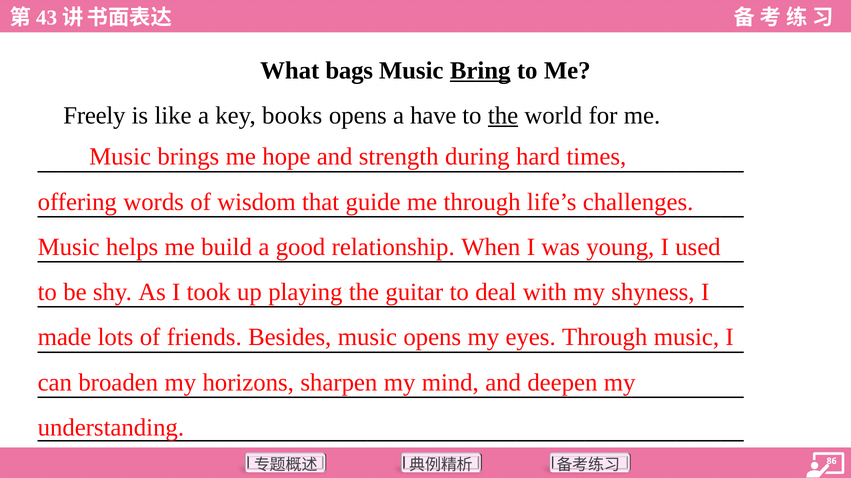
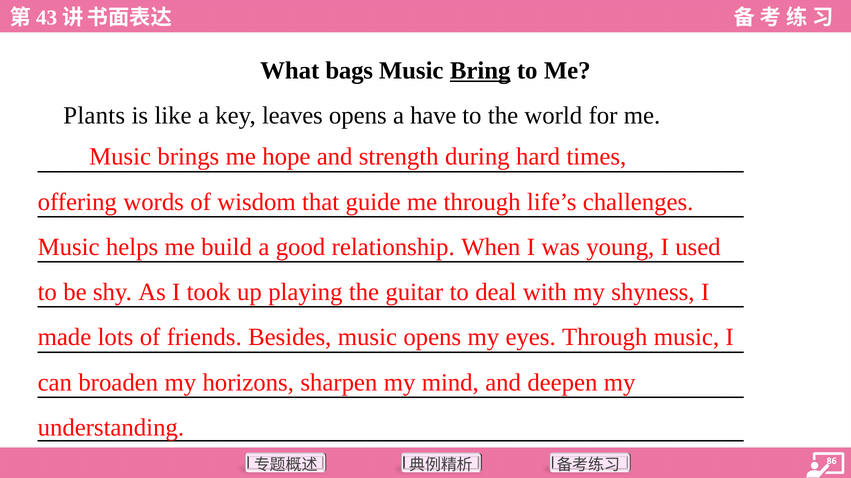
Freely: Freely -> Plants
books: books -> leaves
the at (503, 116) underline: present -> none
